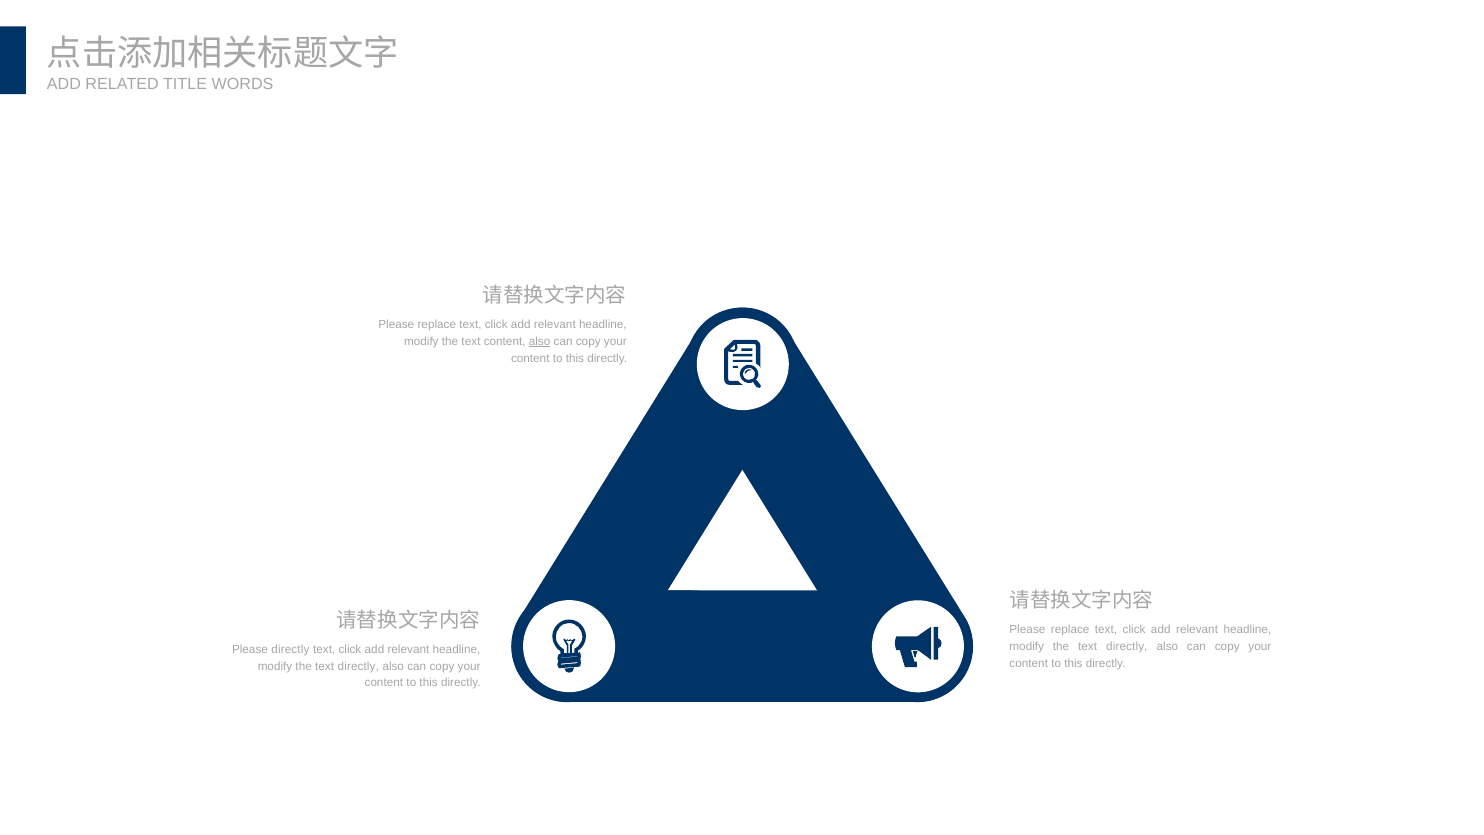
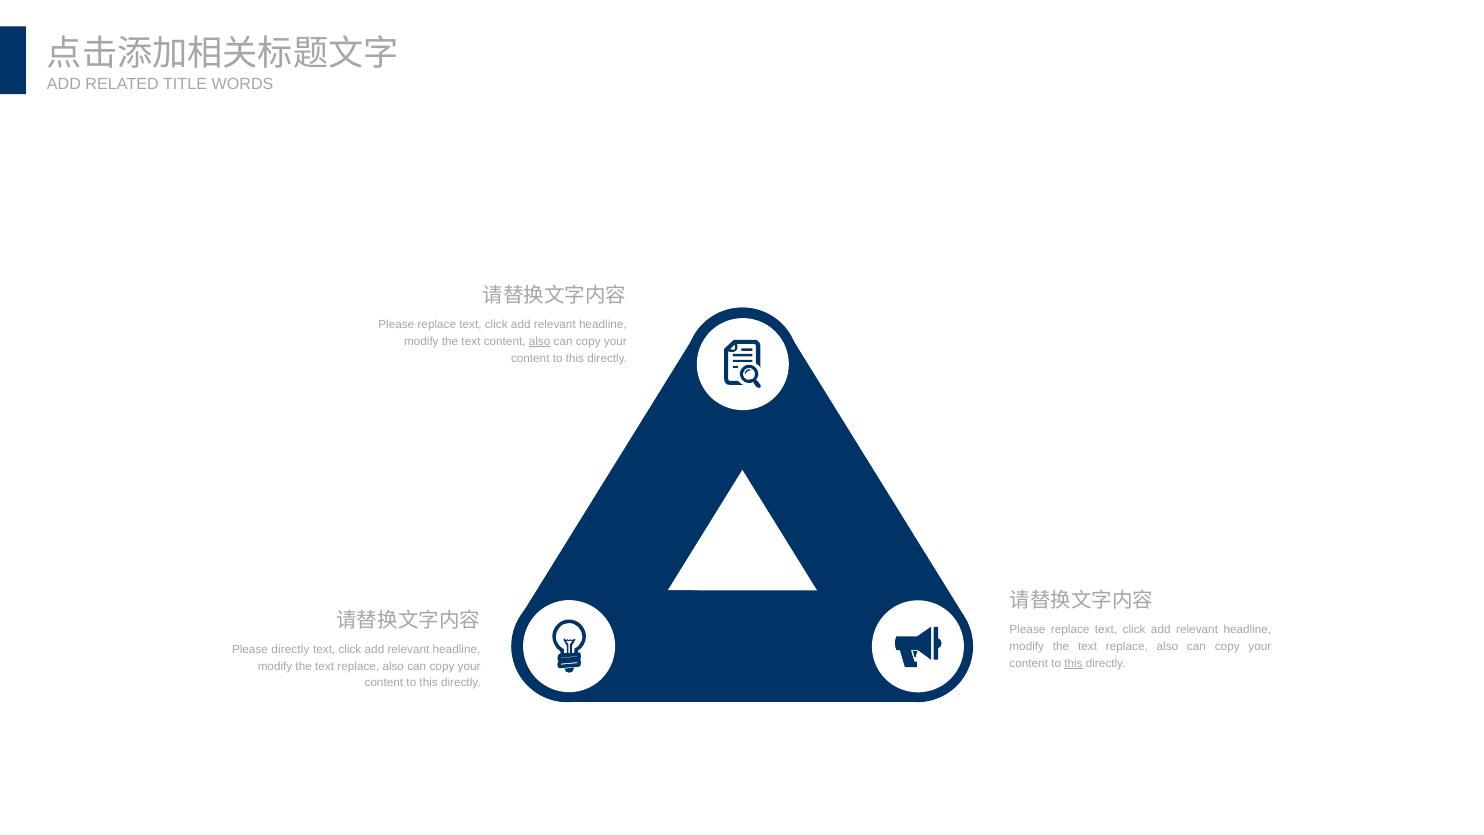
directly at (1127, 647): directly -> replace
this at (1073, 663) underline: none -> present
directly at (358, 666): directly -> replace
